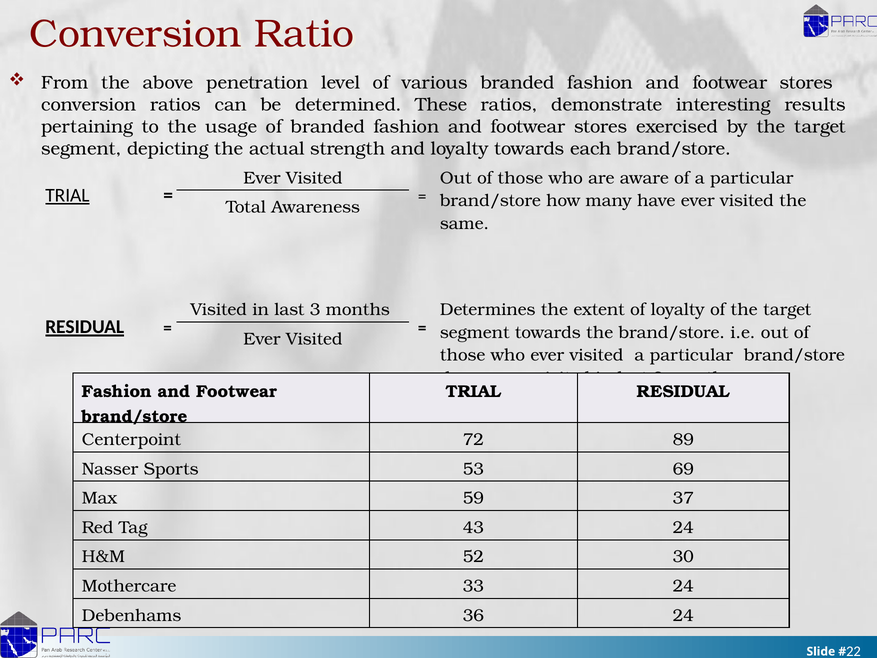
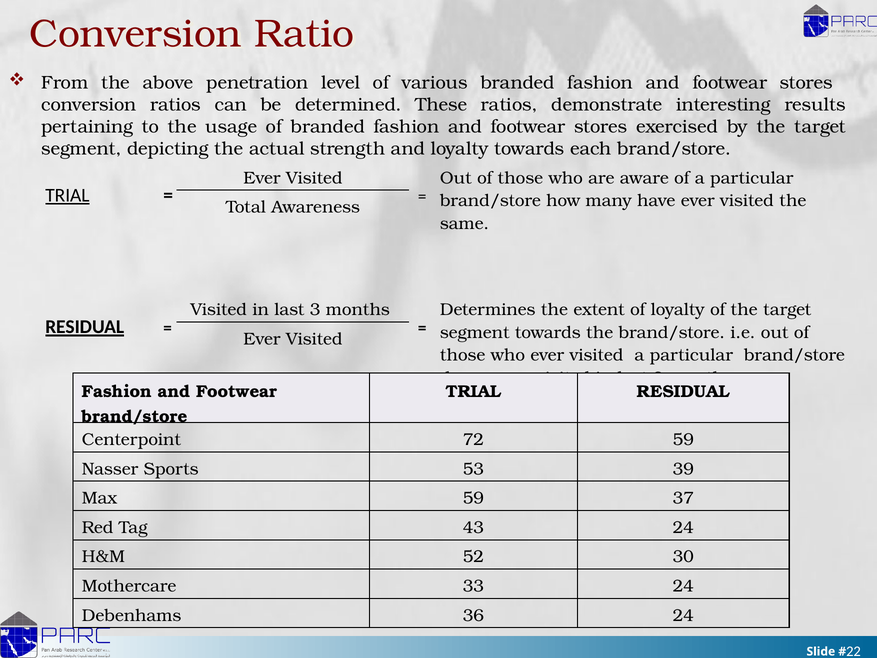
72 89: 89 -> 59
69: 69 -> 39
